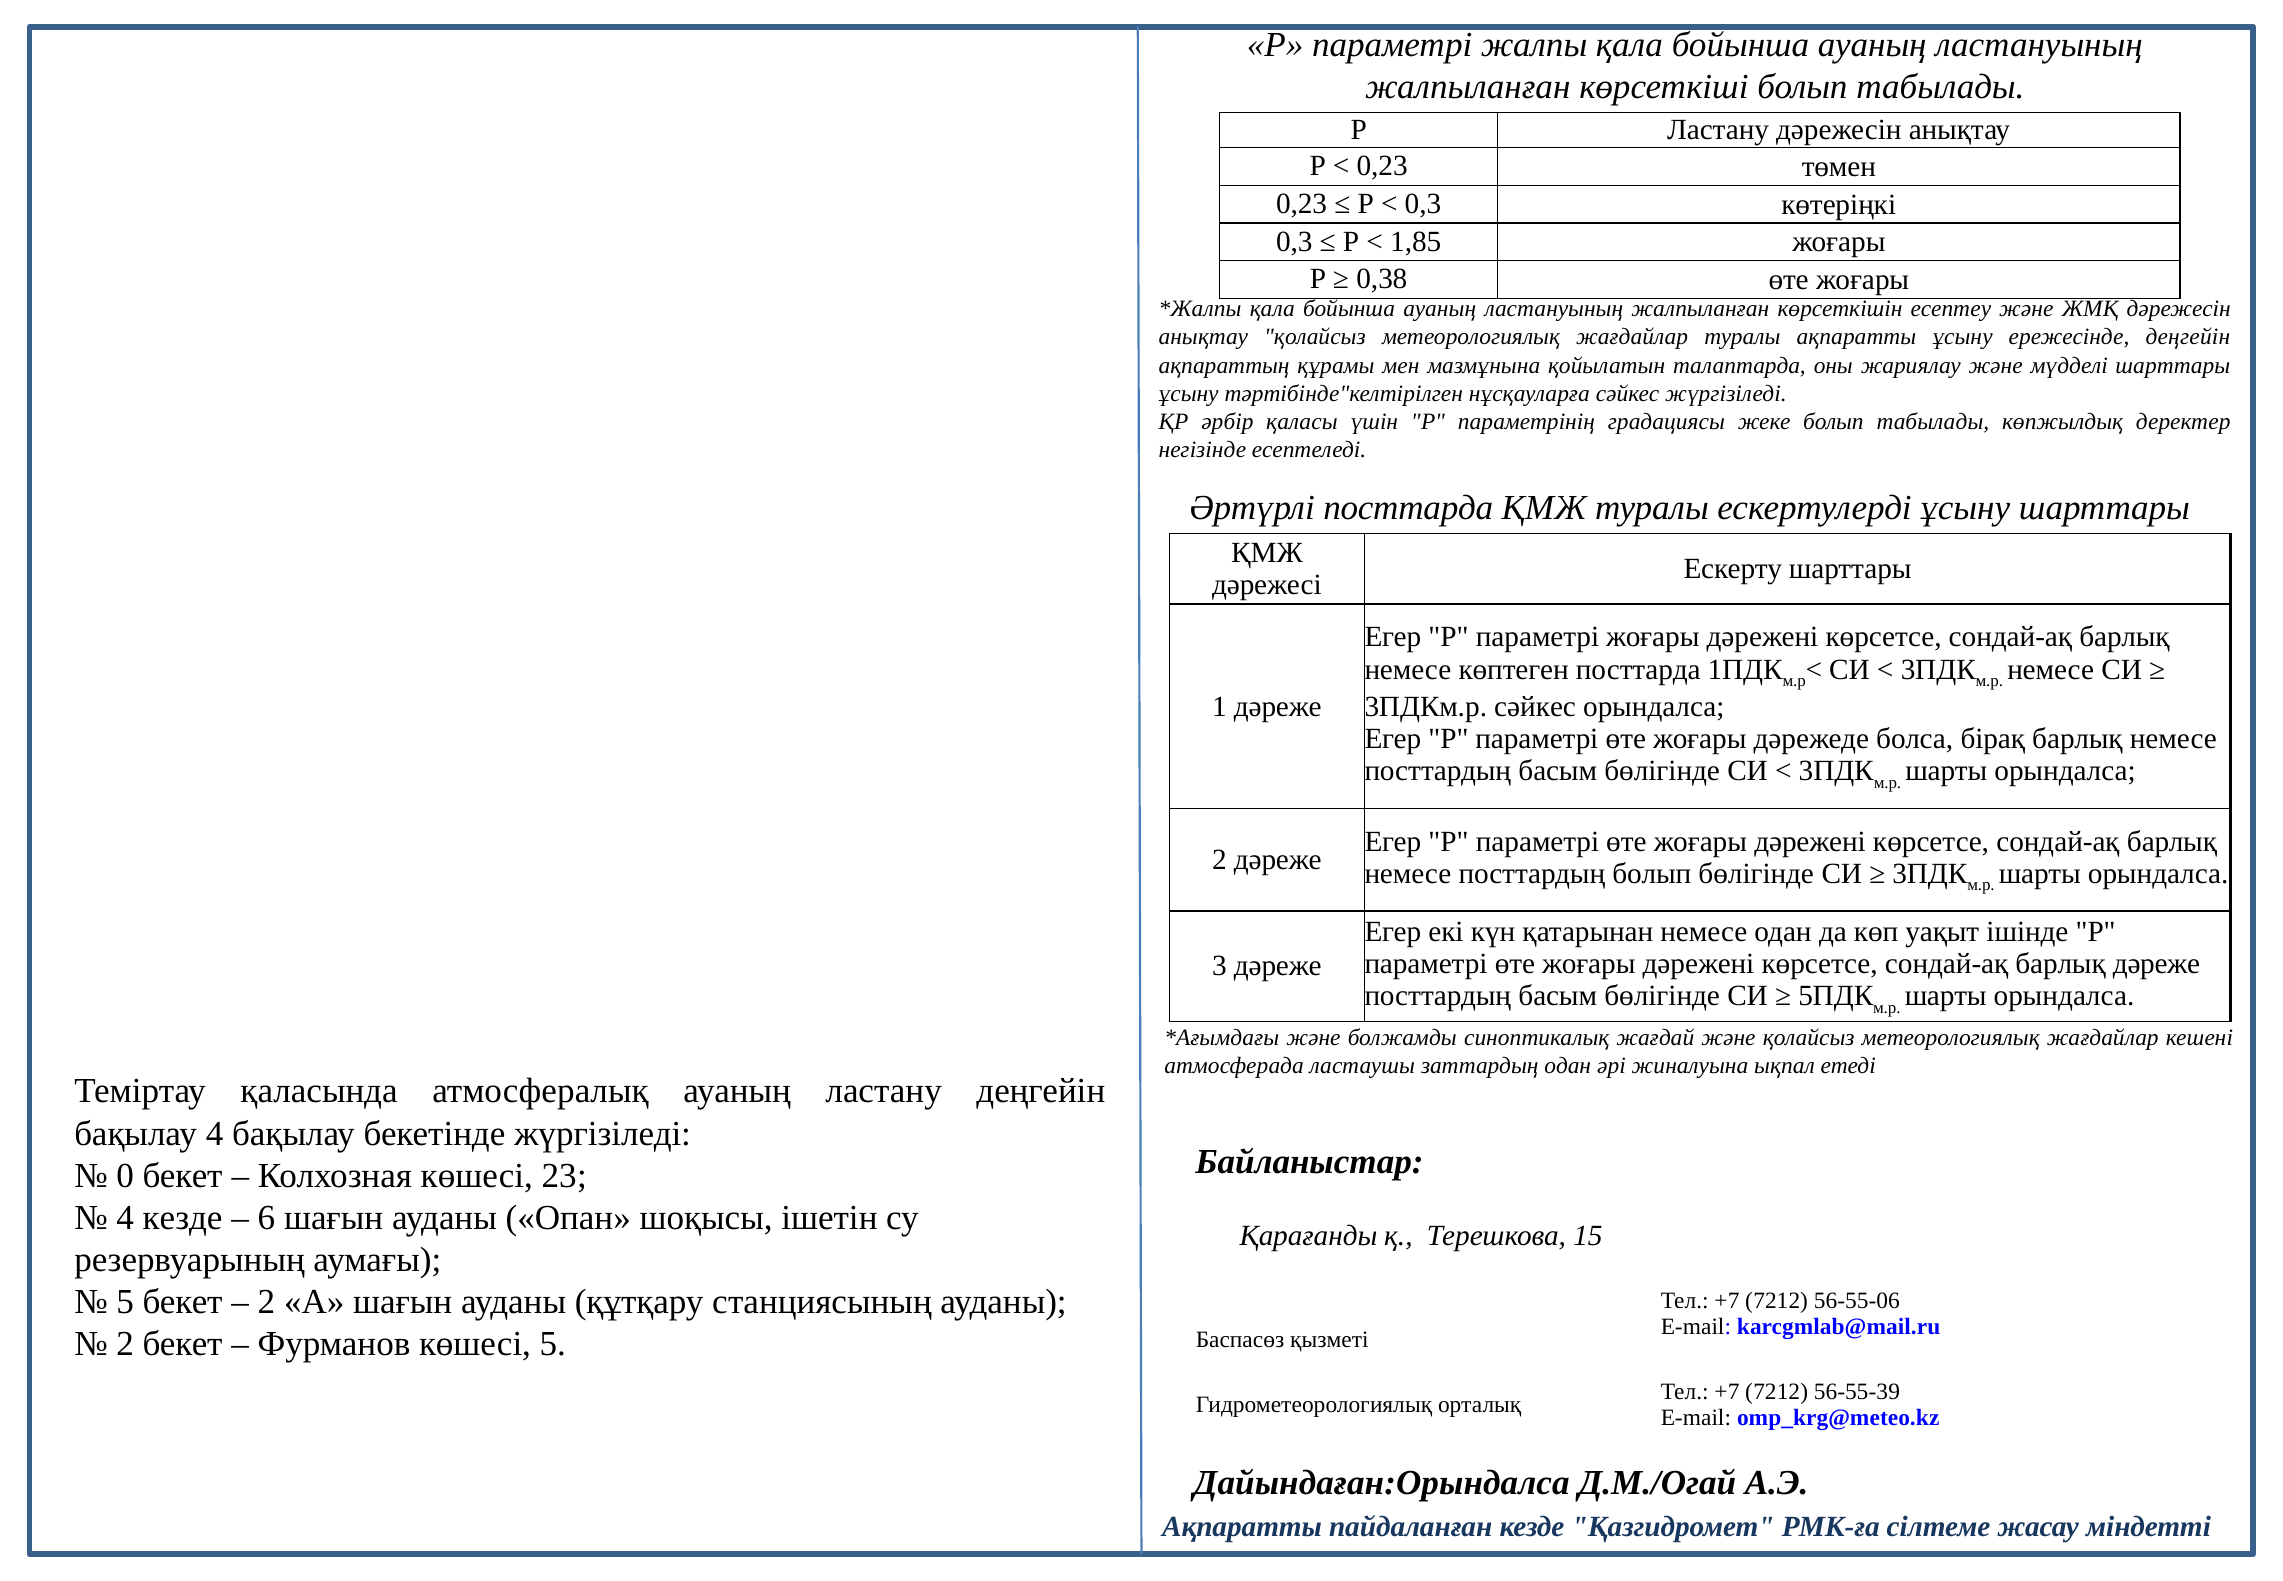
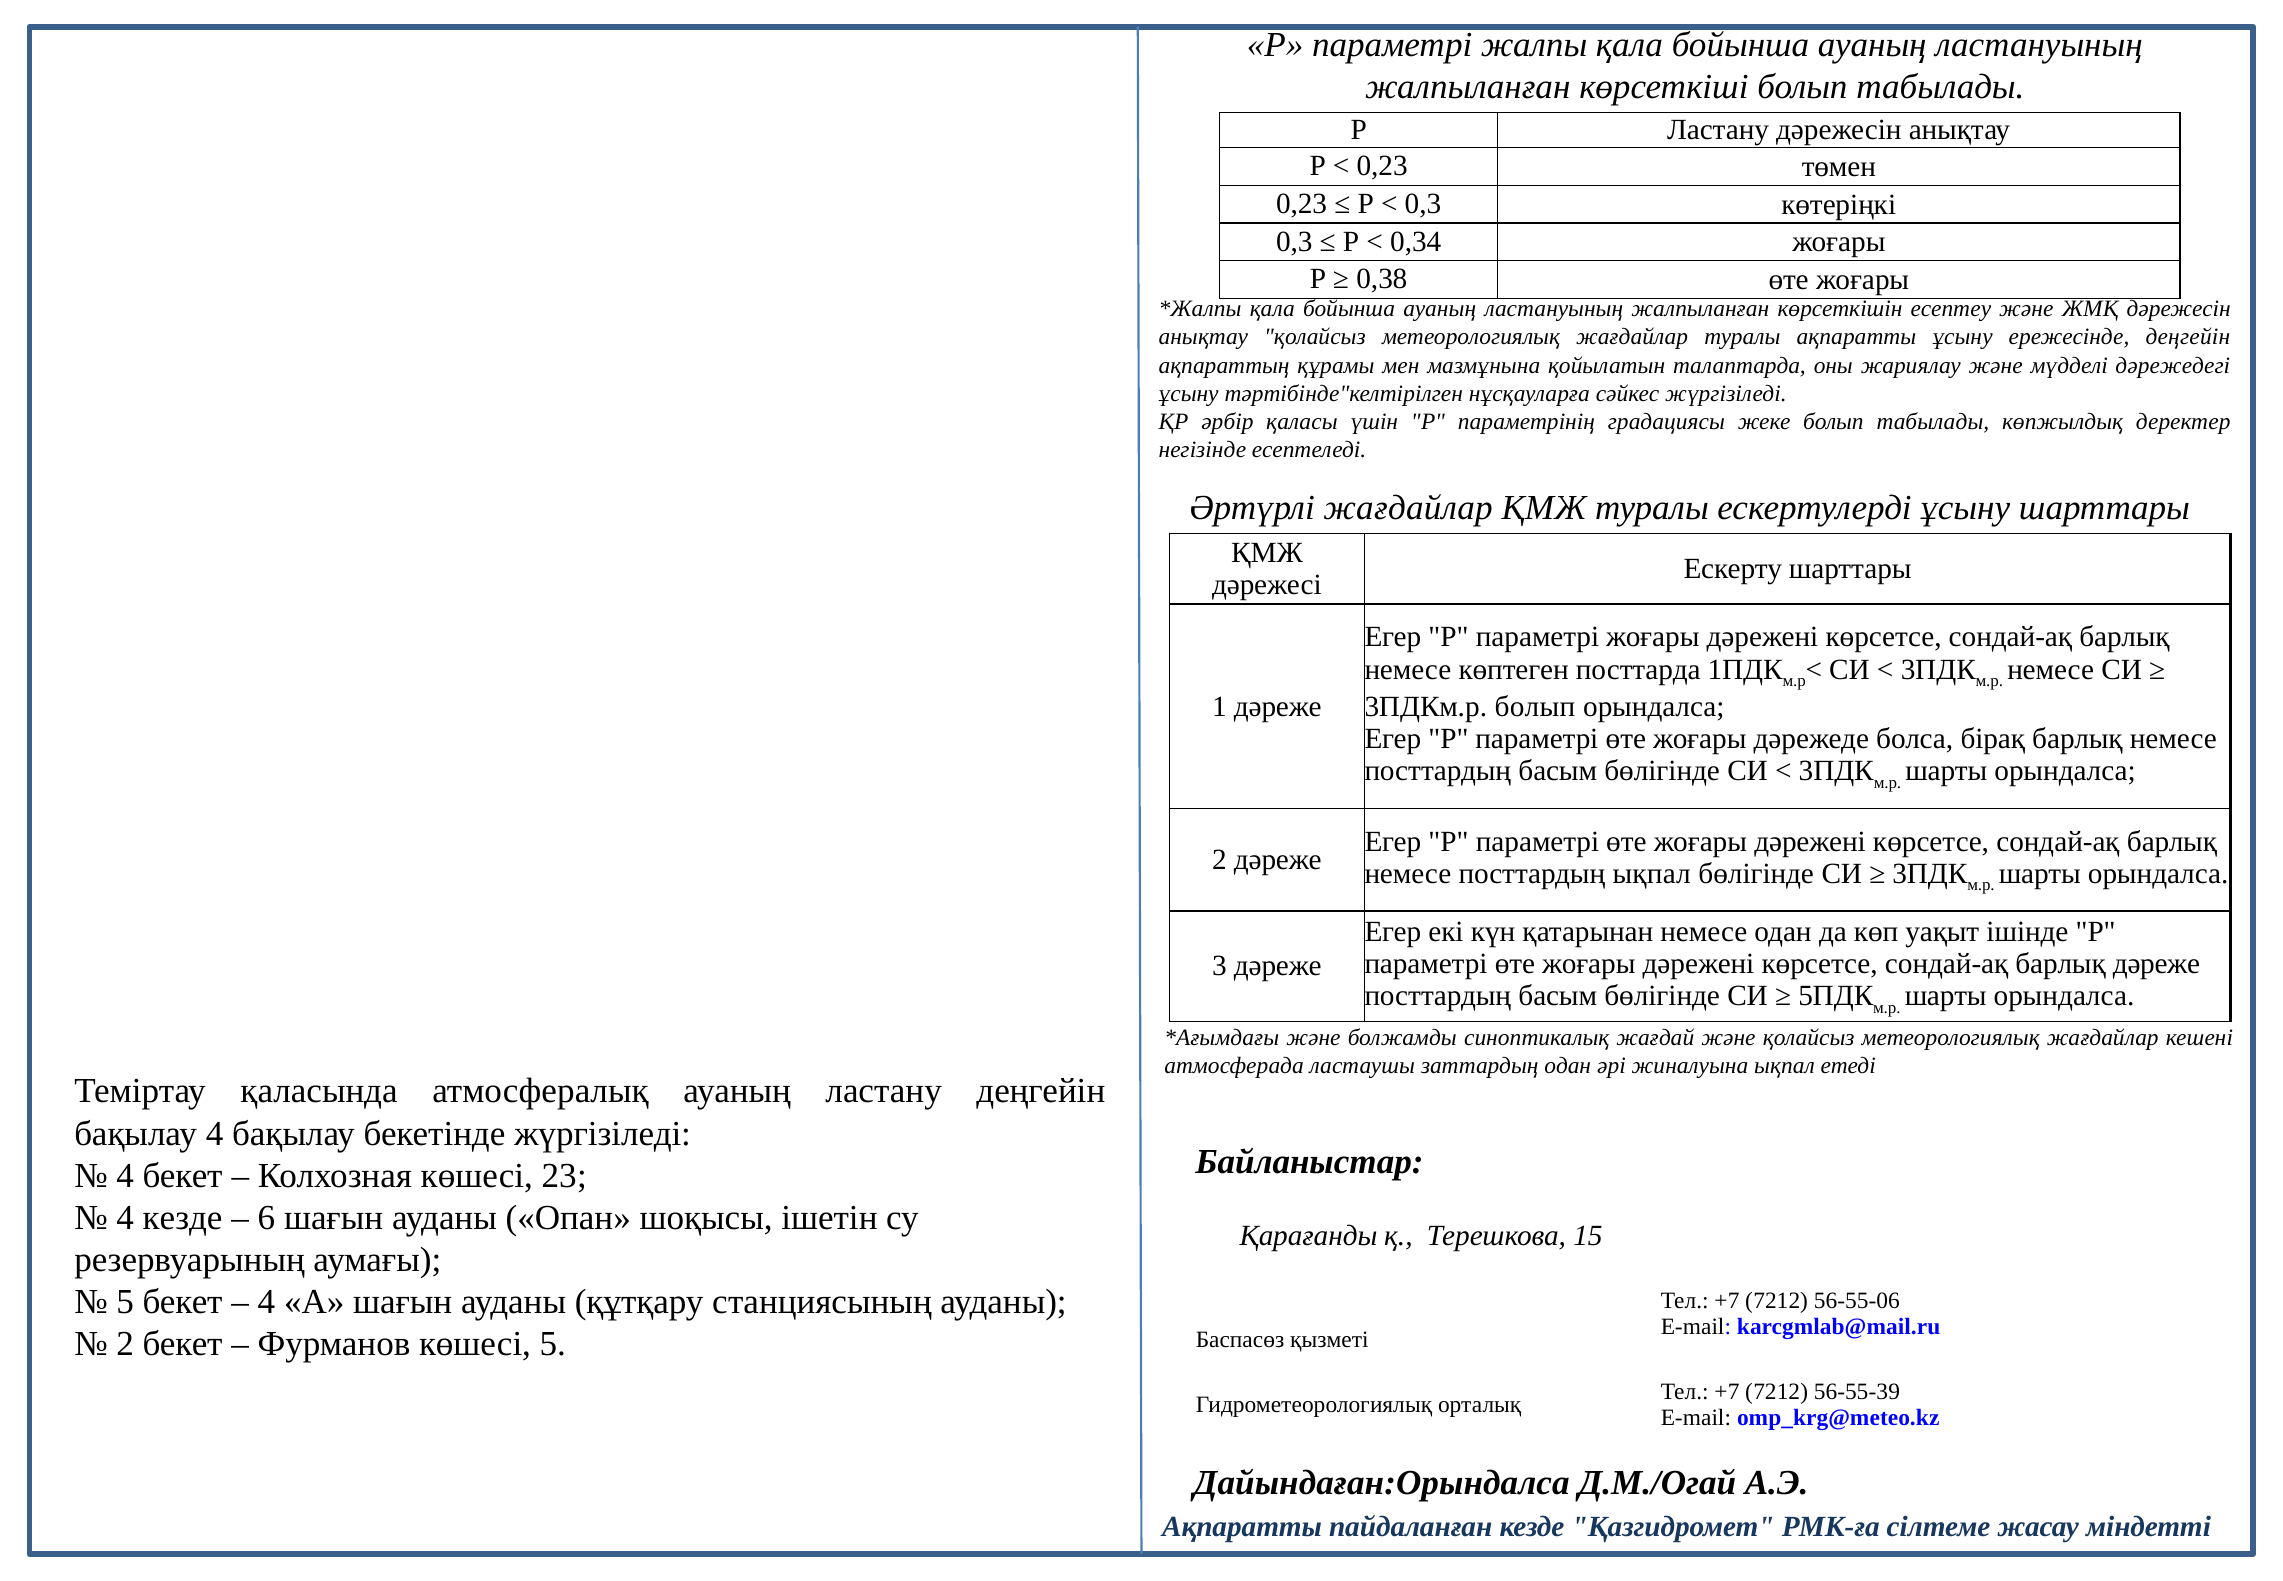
1,85: 1,85 -> 0,34
мүдделі шарттары: шарттары -> дәрежедегі
Әртүрлі посттарда: посттарда -> жағдайлар
3ПДКм.р сәйкес: сәйкес -> болып
посттардың болып: болып -> ықпал
0 at (125, 1175): 0 -> 4
2 at (266, 1302): 2 -> 4
